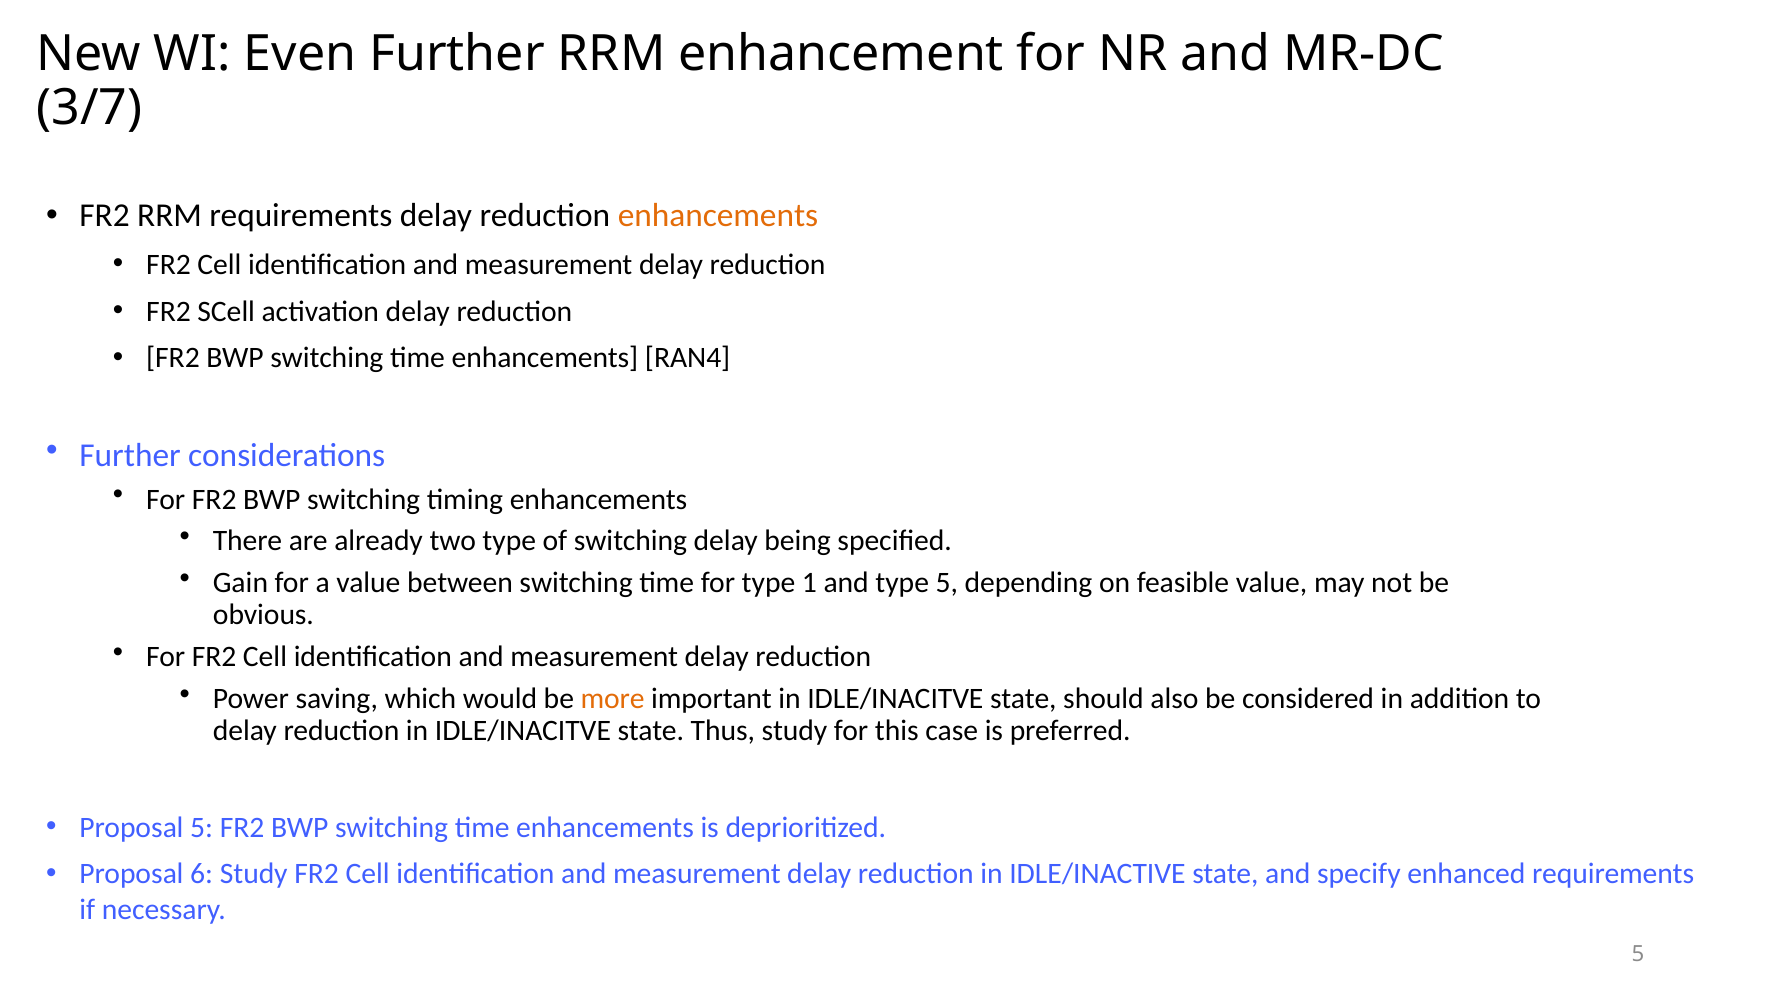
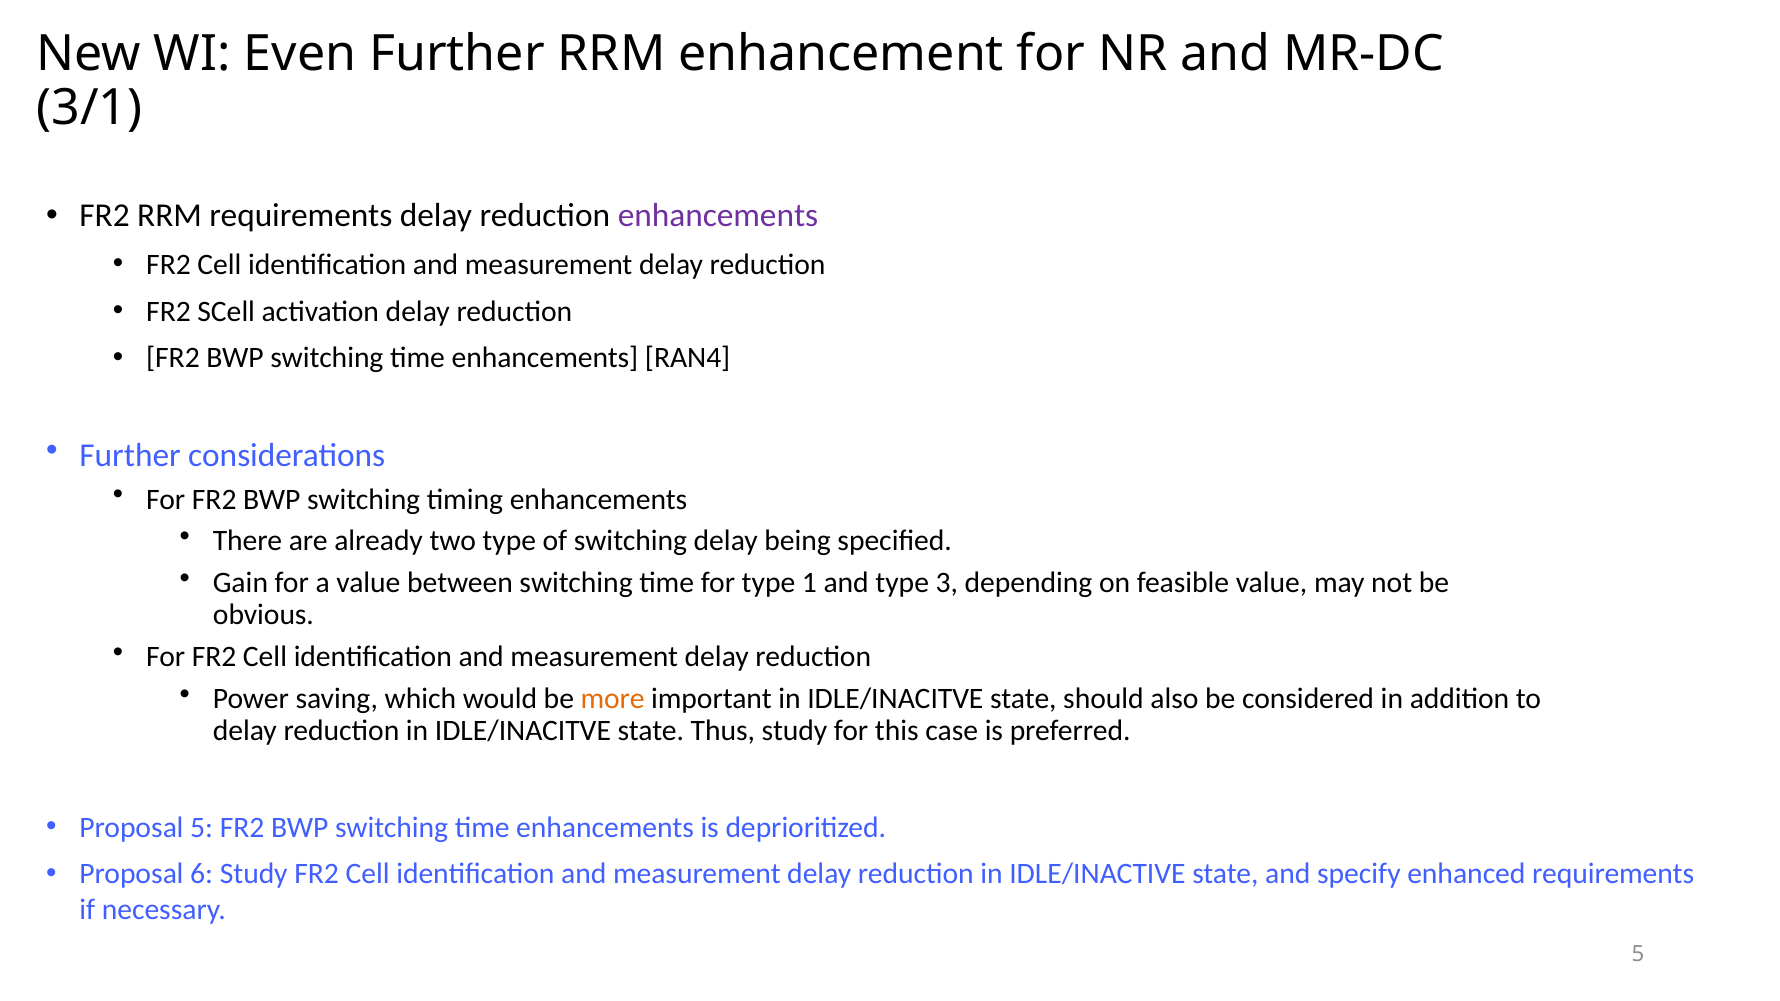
3/7: 3/7 -> 3/1
enhancements at (718, 216) colour: orange -> purple
type 5: 5 -> 3
